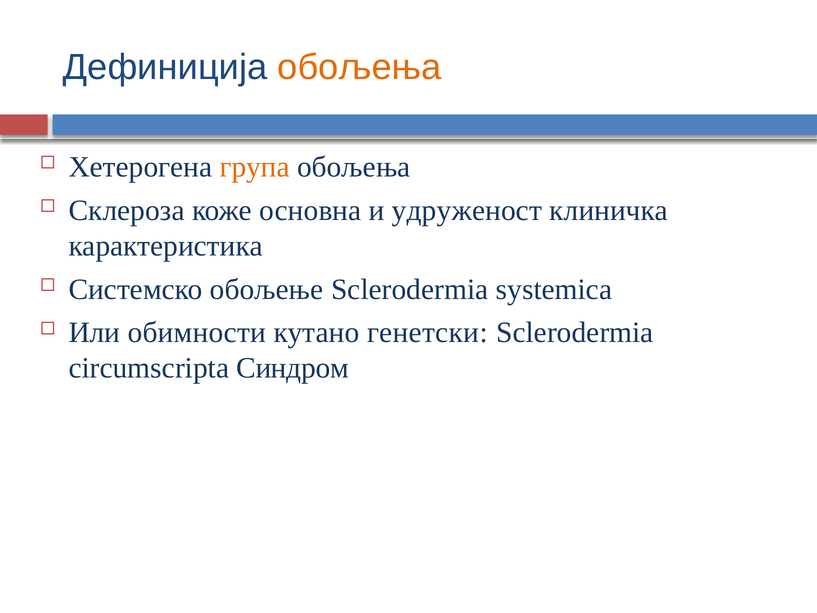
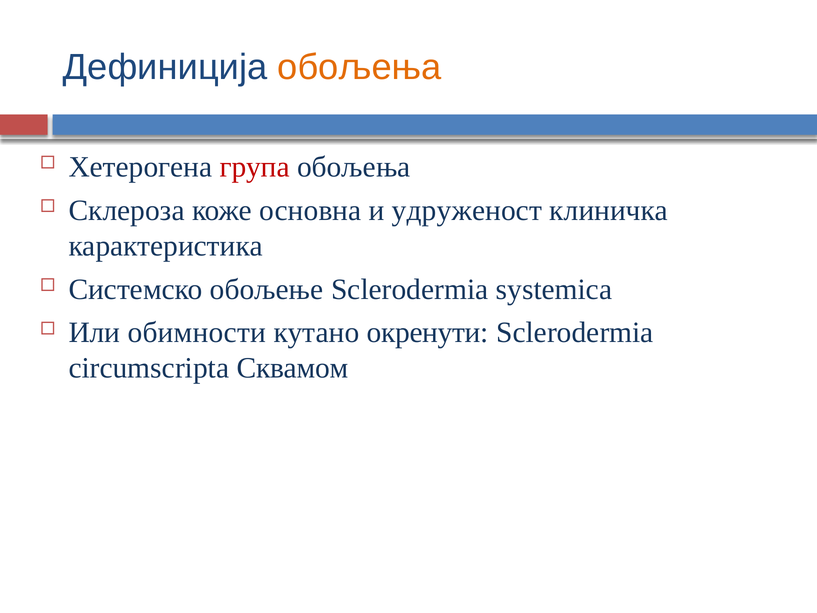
група colour: orange -> red
генетски: генетски -> окренути
Синдром: Синдром -> Сквамом
